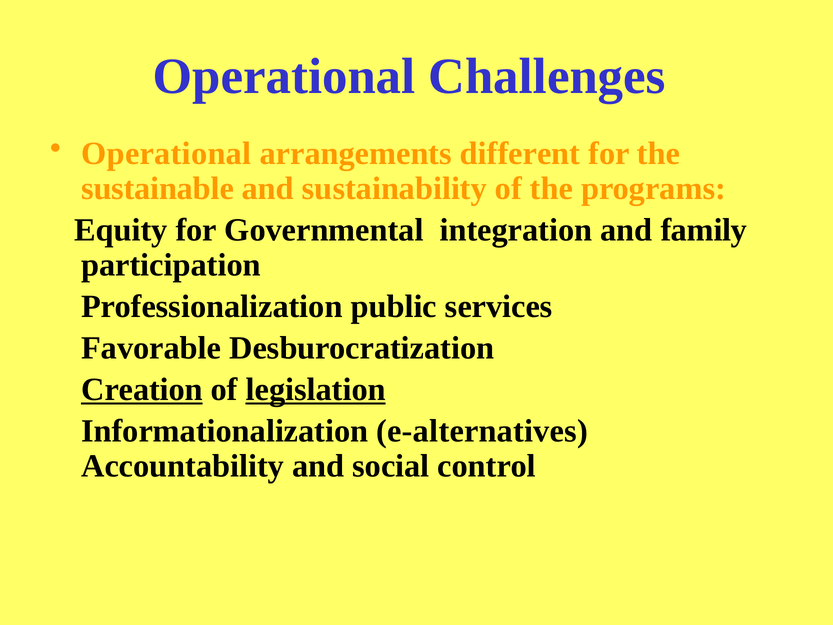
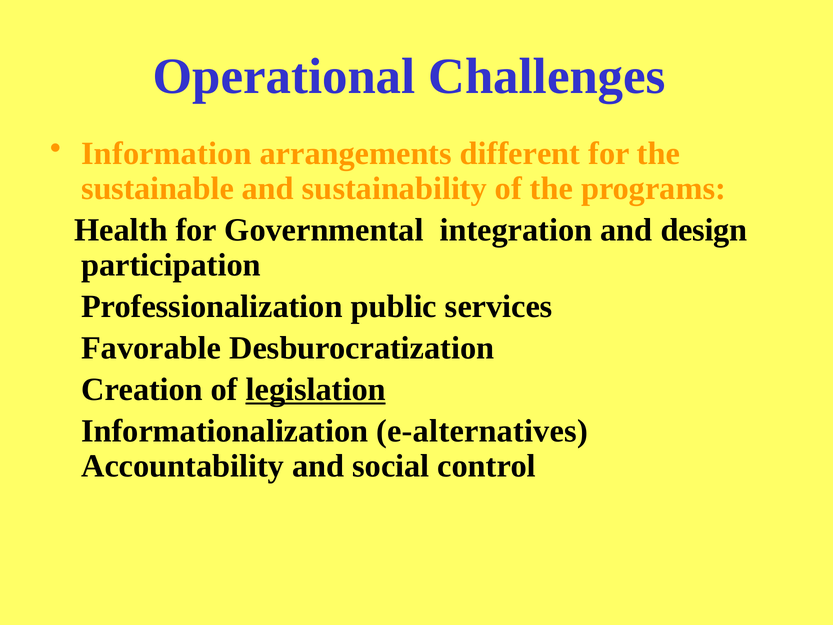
Operational at (166, 153): Operational -> Information
Equity: Equity -> Health
family: family -> design
Creation underline: present -> none
